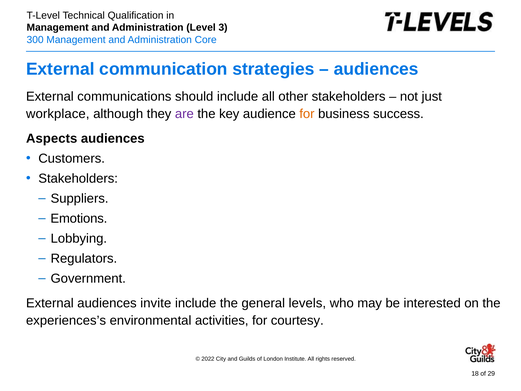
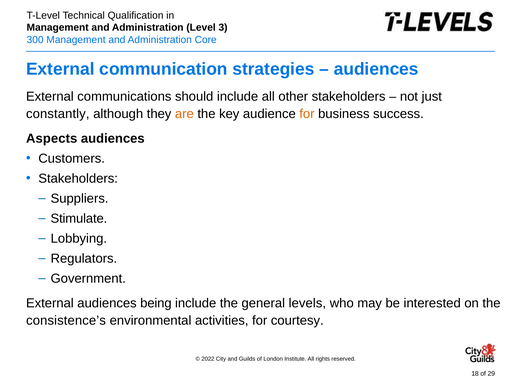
workplace: workplace -> constantly
are colour: purple -> orange
Emotions: Emotions -> Stimulate
invite: invite -> being
experiences’s: experiences’s -> consistence’s
